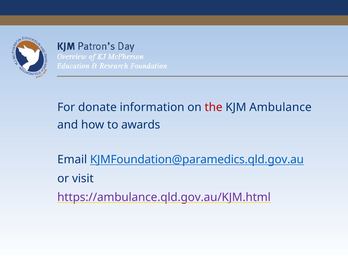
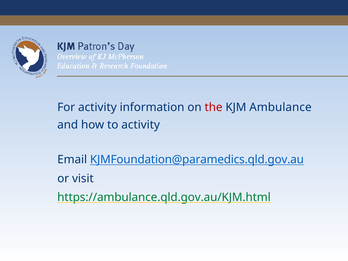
For donate: donate -> activity
to awards: awards -> activity
https://ambulance.qld.gov.au/KJM.html colour: purple -> green
